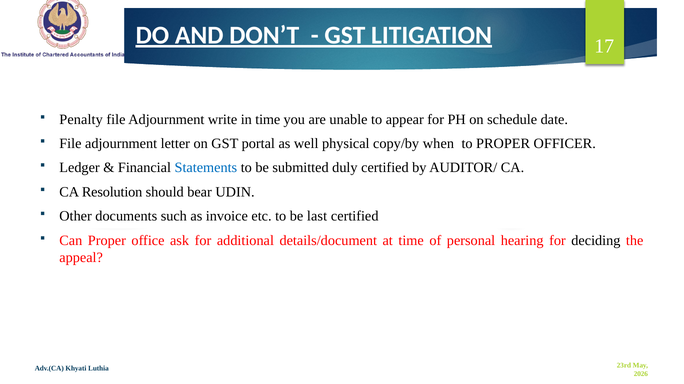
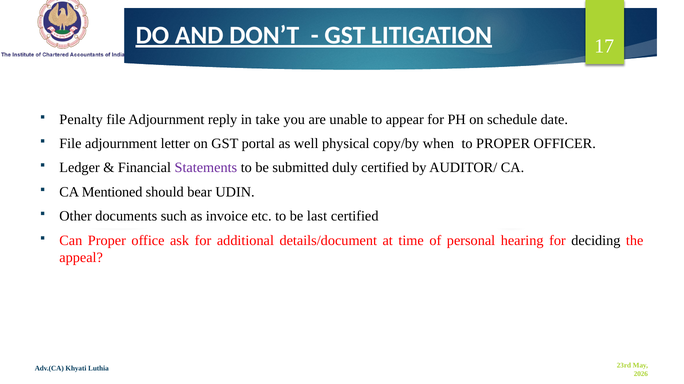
write: write -> reply
in time: time -> take
Statements colour: blue -> purple
Resolution: Resolution -> Mentioned
